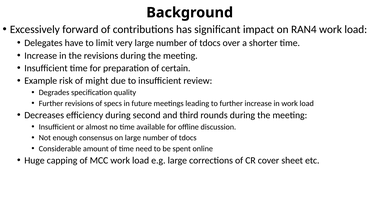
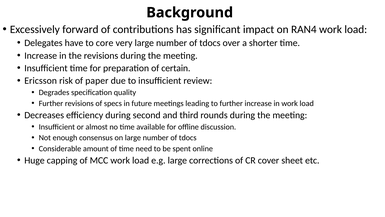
limit: limit -> core
Example: Example -> Ericsson
might: might -> paper
